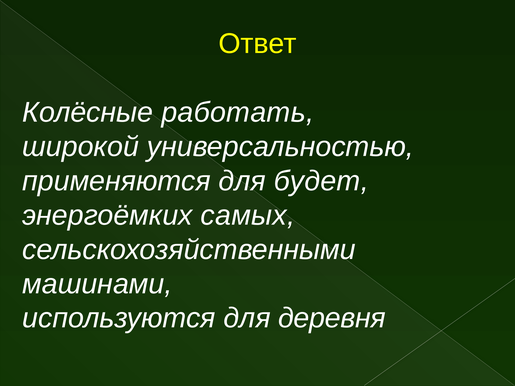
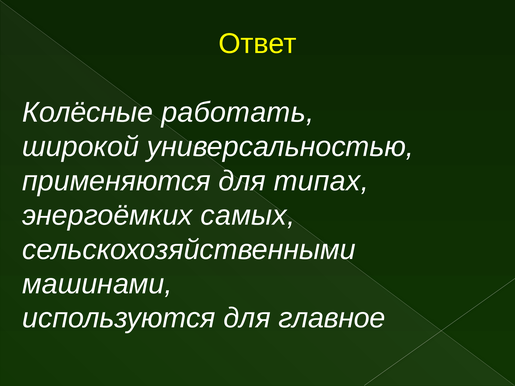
будет: будет -> типах
деревня: деревня -> главное
